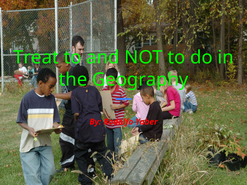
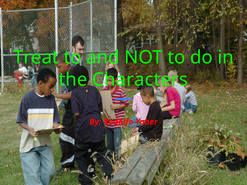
Geography: Geography -> Characters
